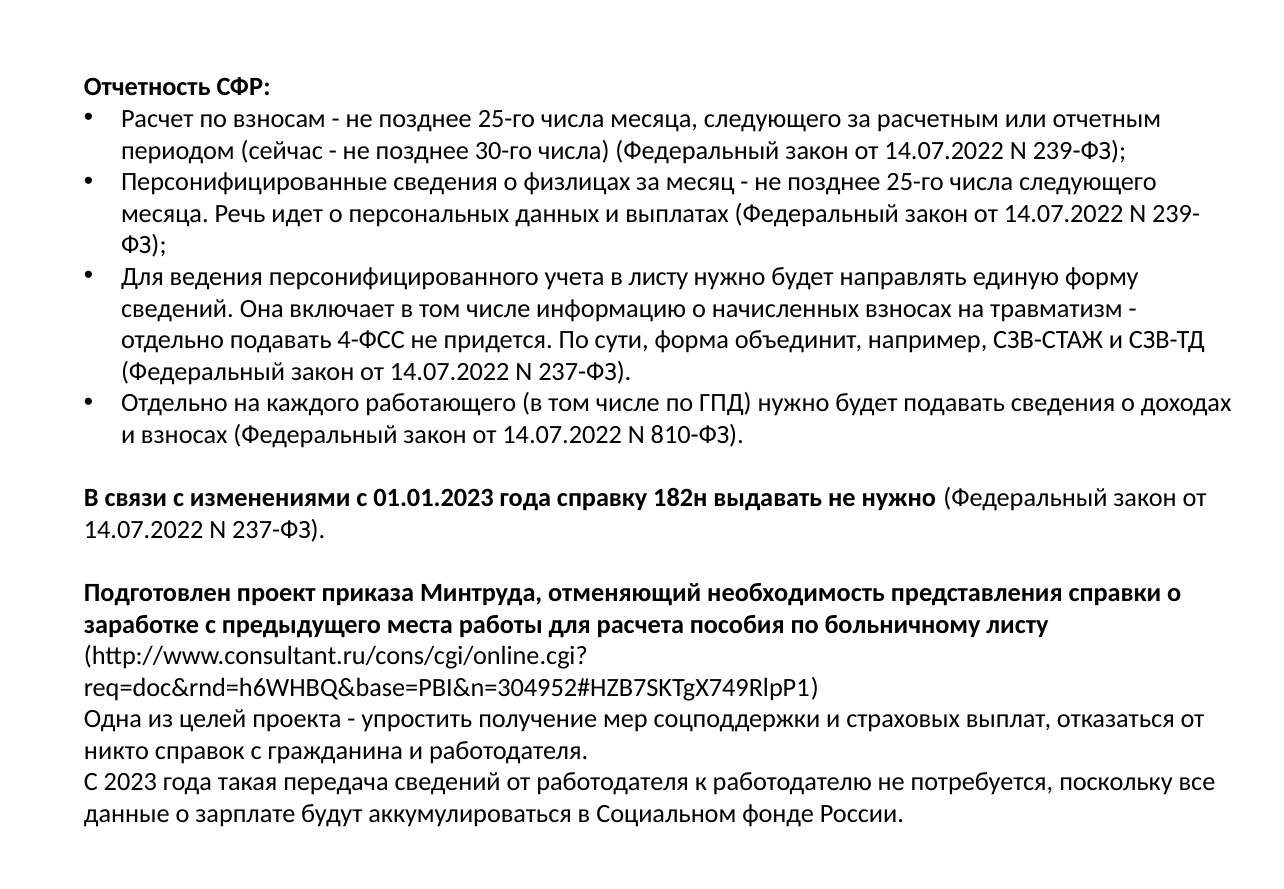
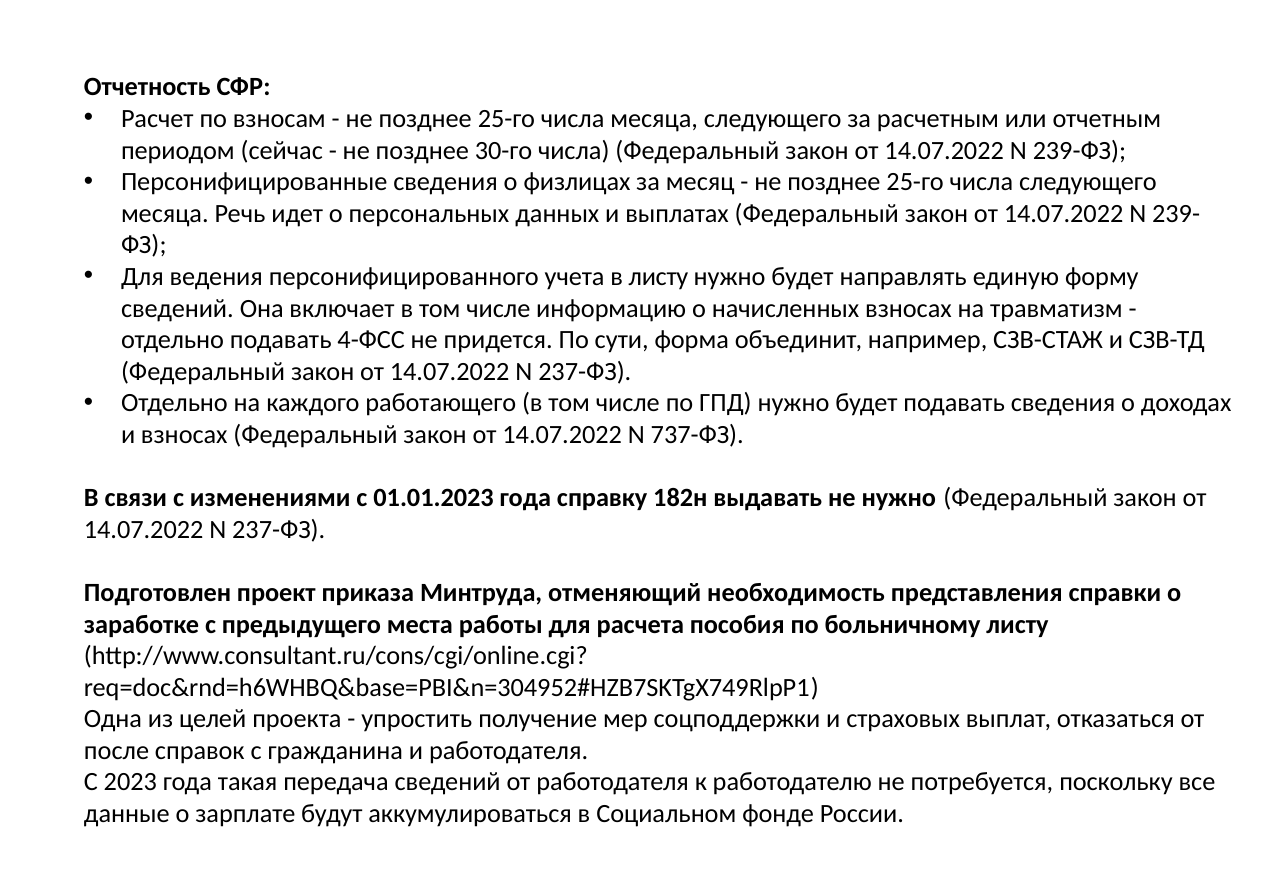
810-ФЗ: 810-ФЗ -> 737-ФЗ
никто: никто -> после
